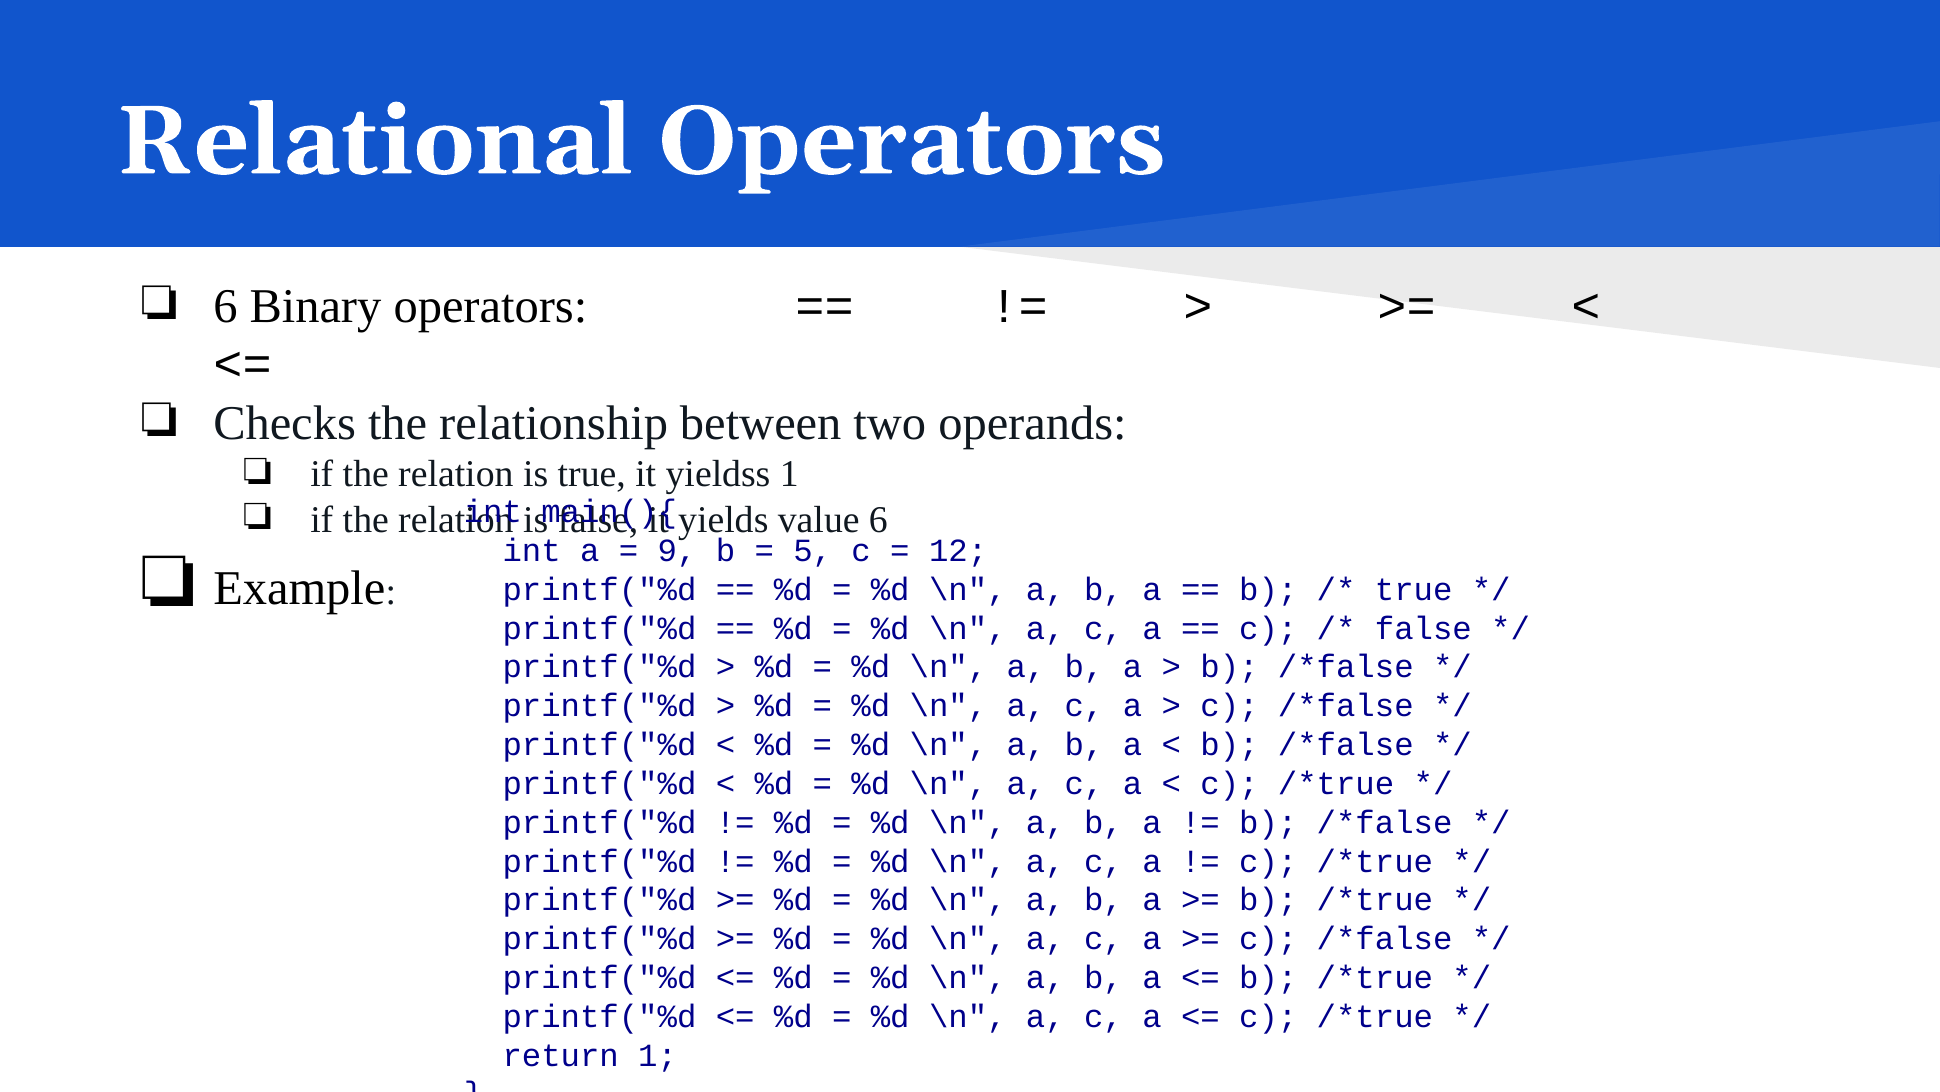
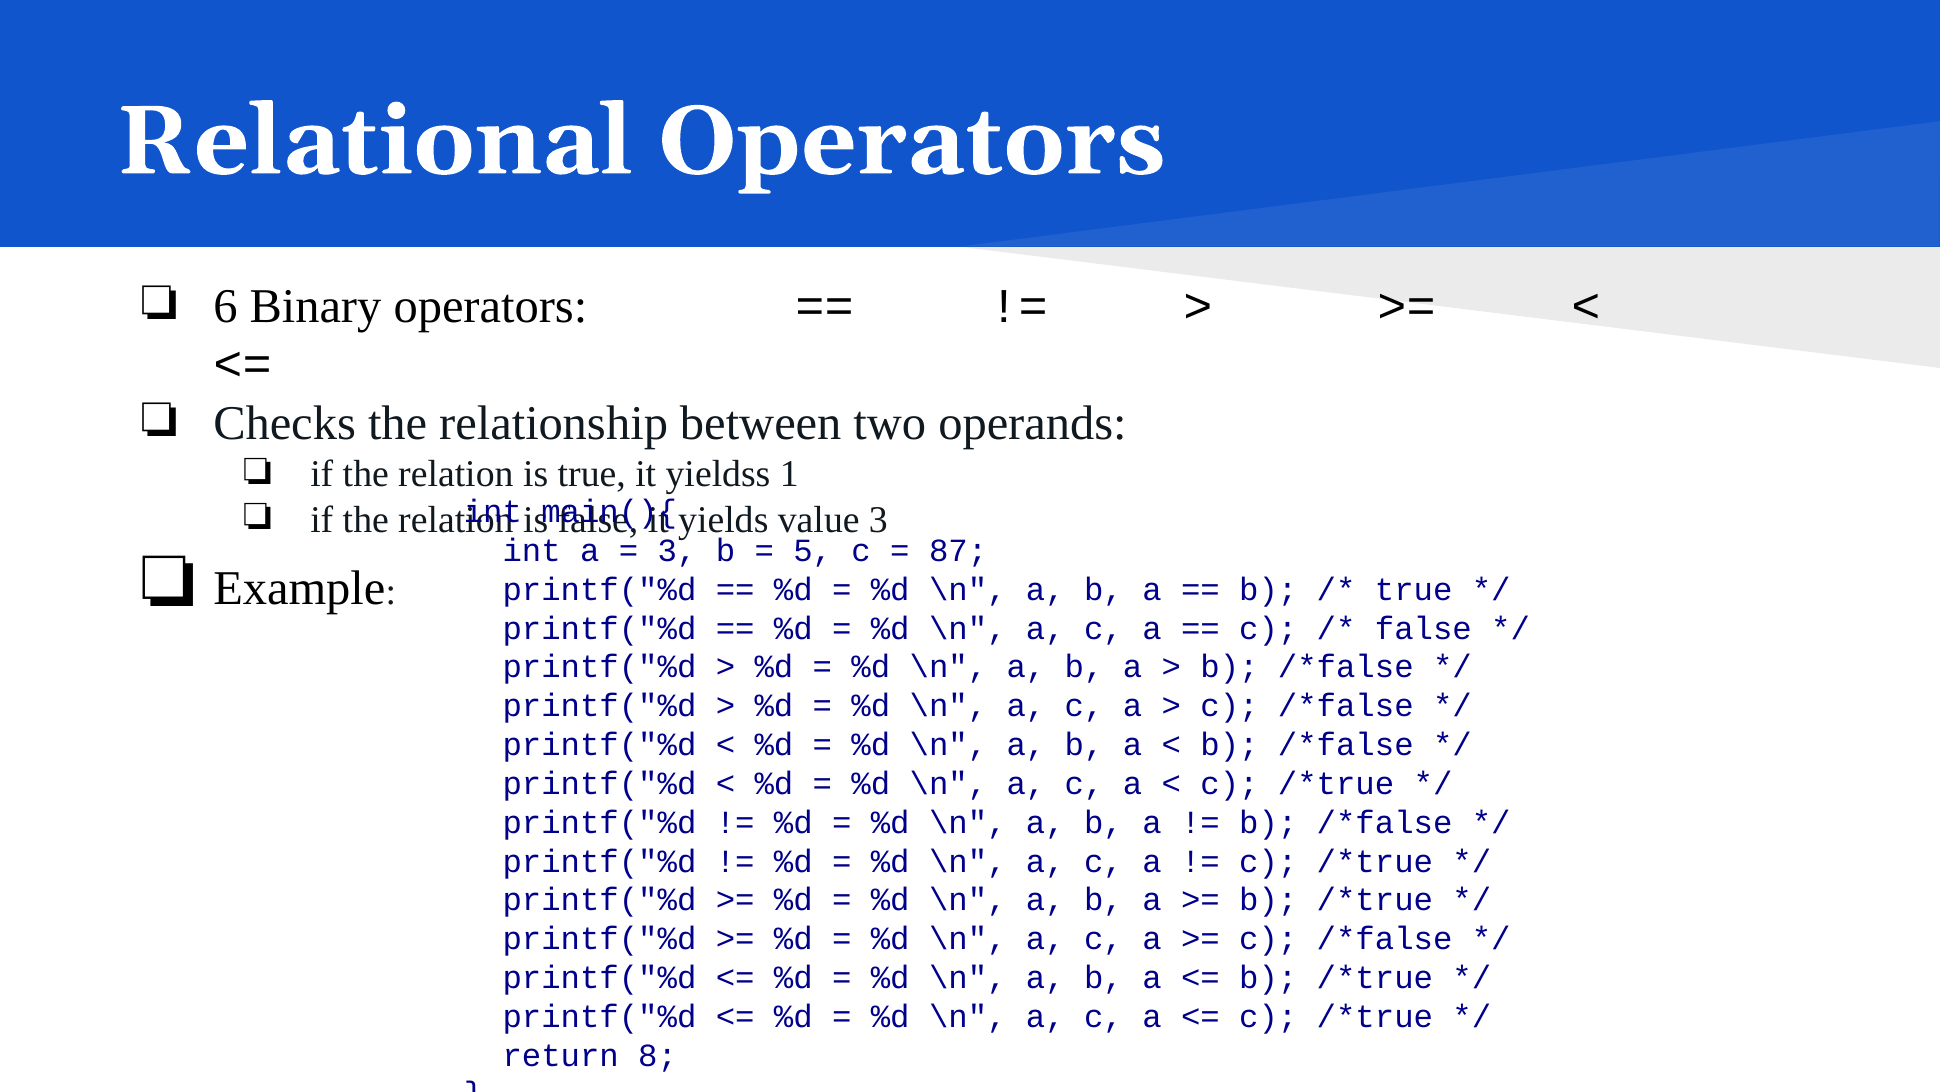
value 6: 6 -> 3
9 at (677, 550): 9 -> 3
12: 12 -> 87
return 1: 1 -> 8
